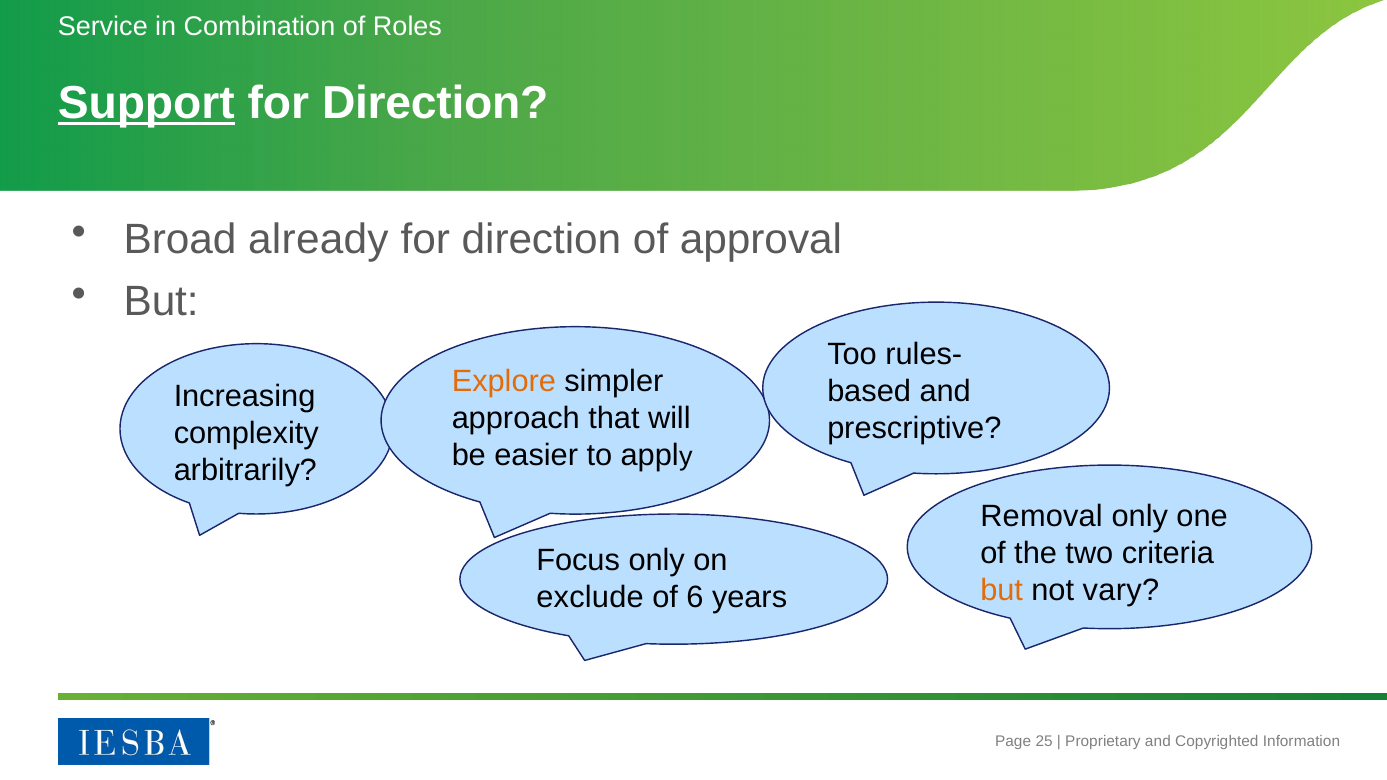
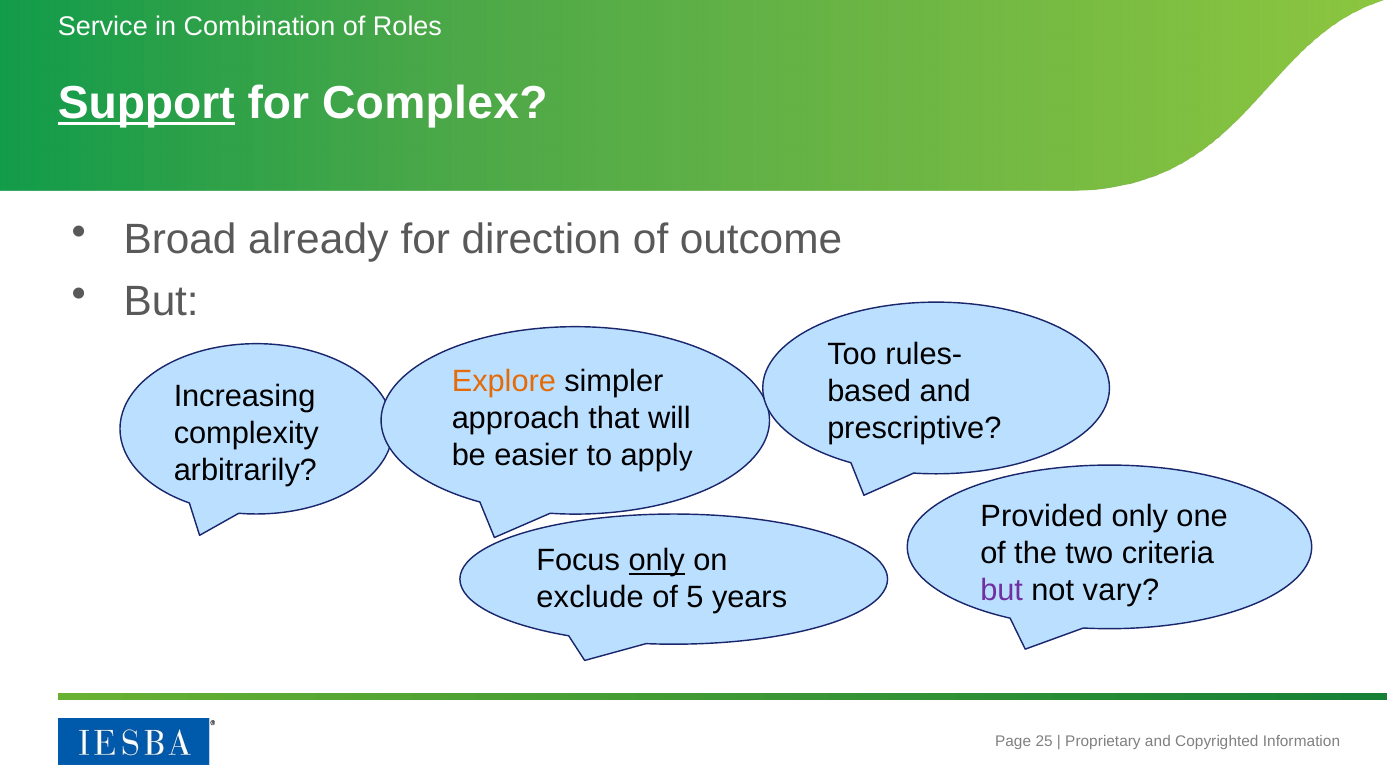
Direction at (435, 104): Direction -> Complex
approval: approval -> outcome
Removal: Removal -> Provided
only at (657, 561) underline: none -> present
but at (1002, 591) colour: orange -> purple
6: 6 -> 5
